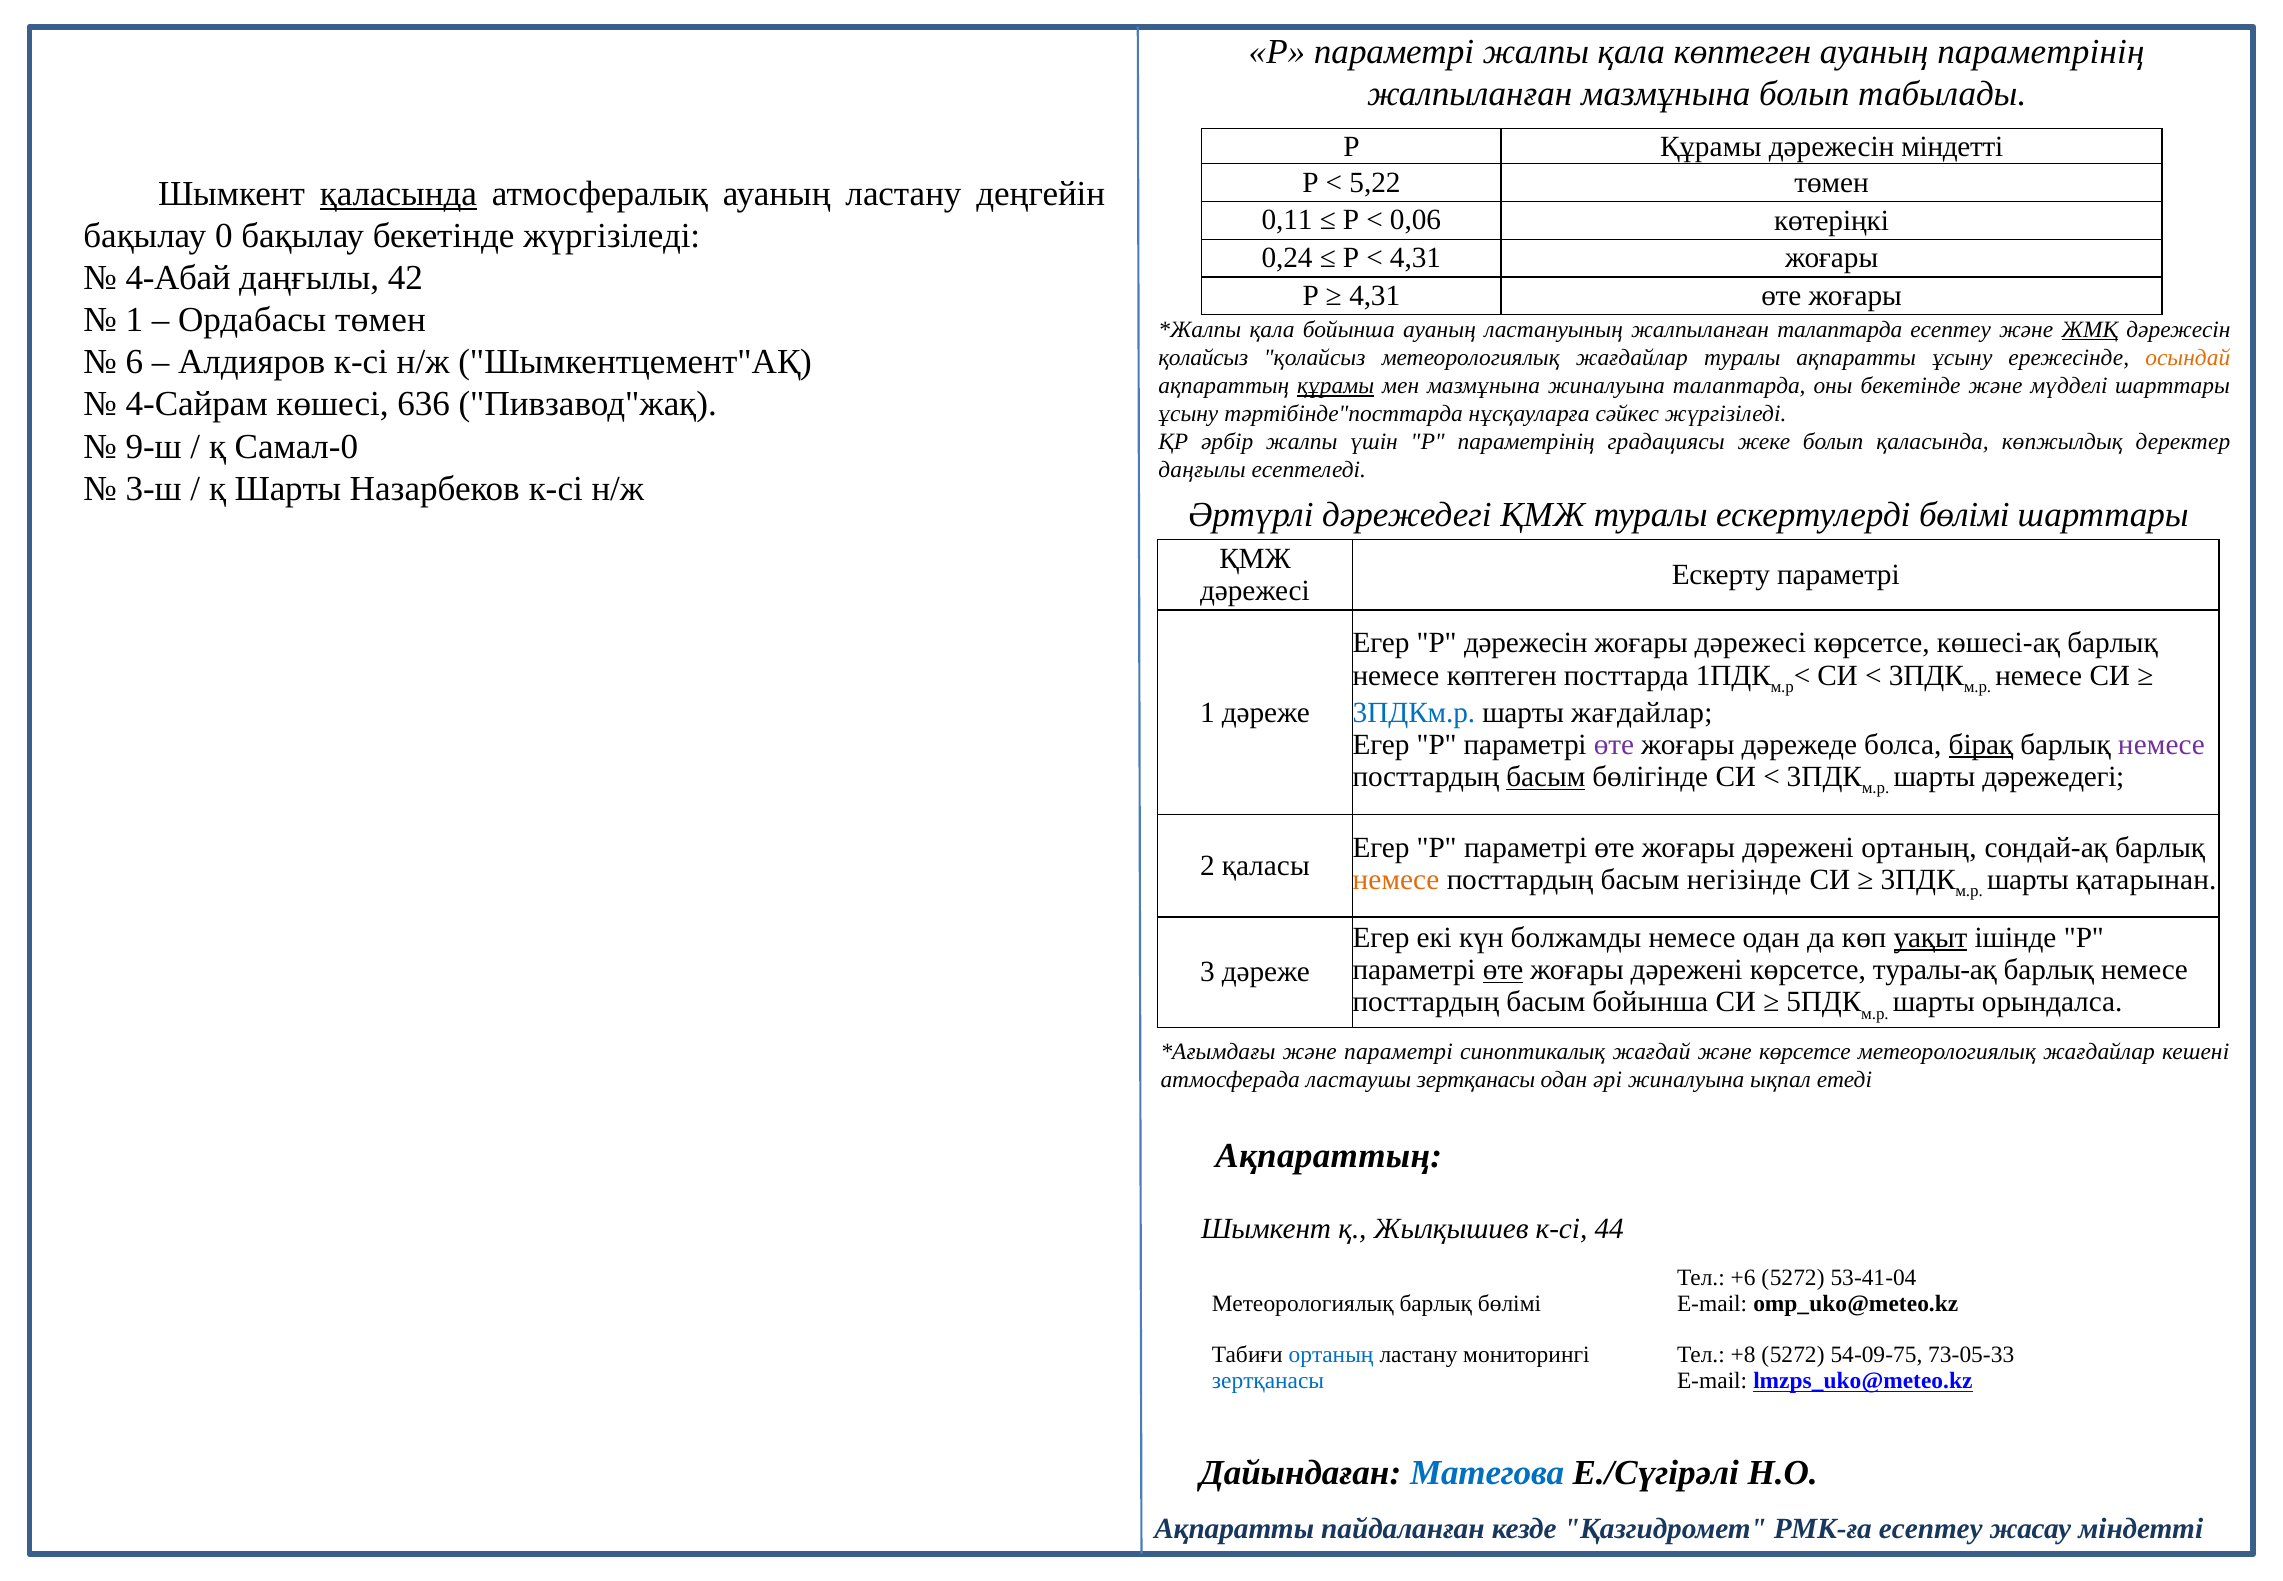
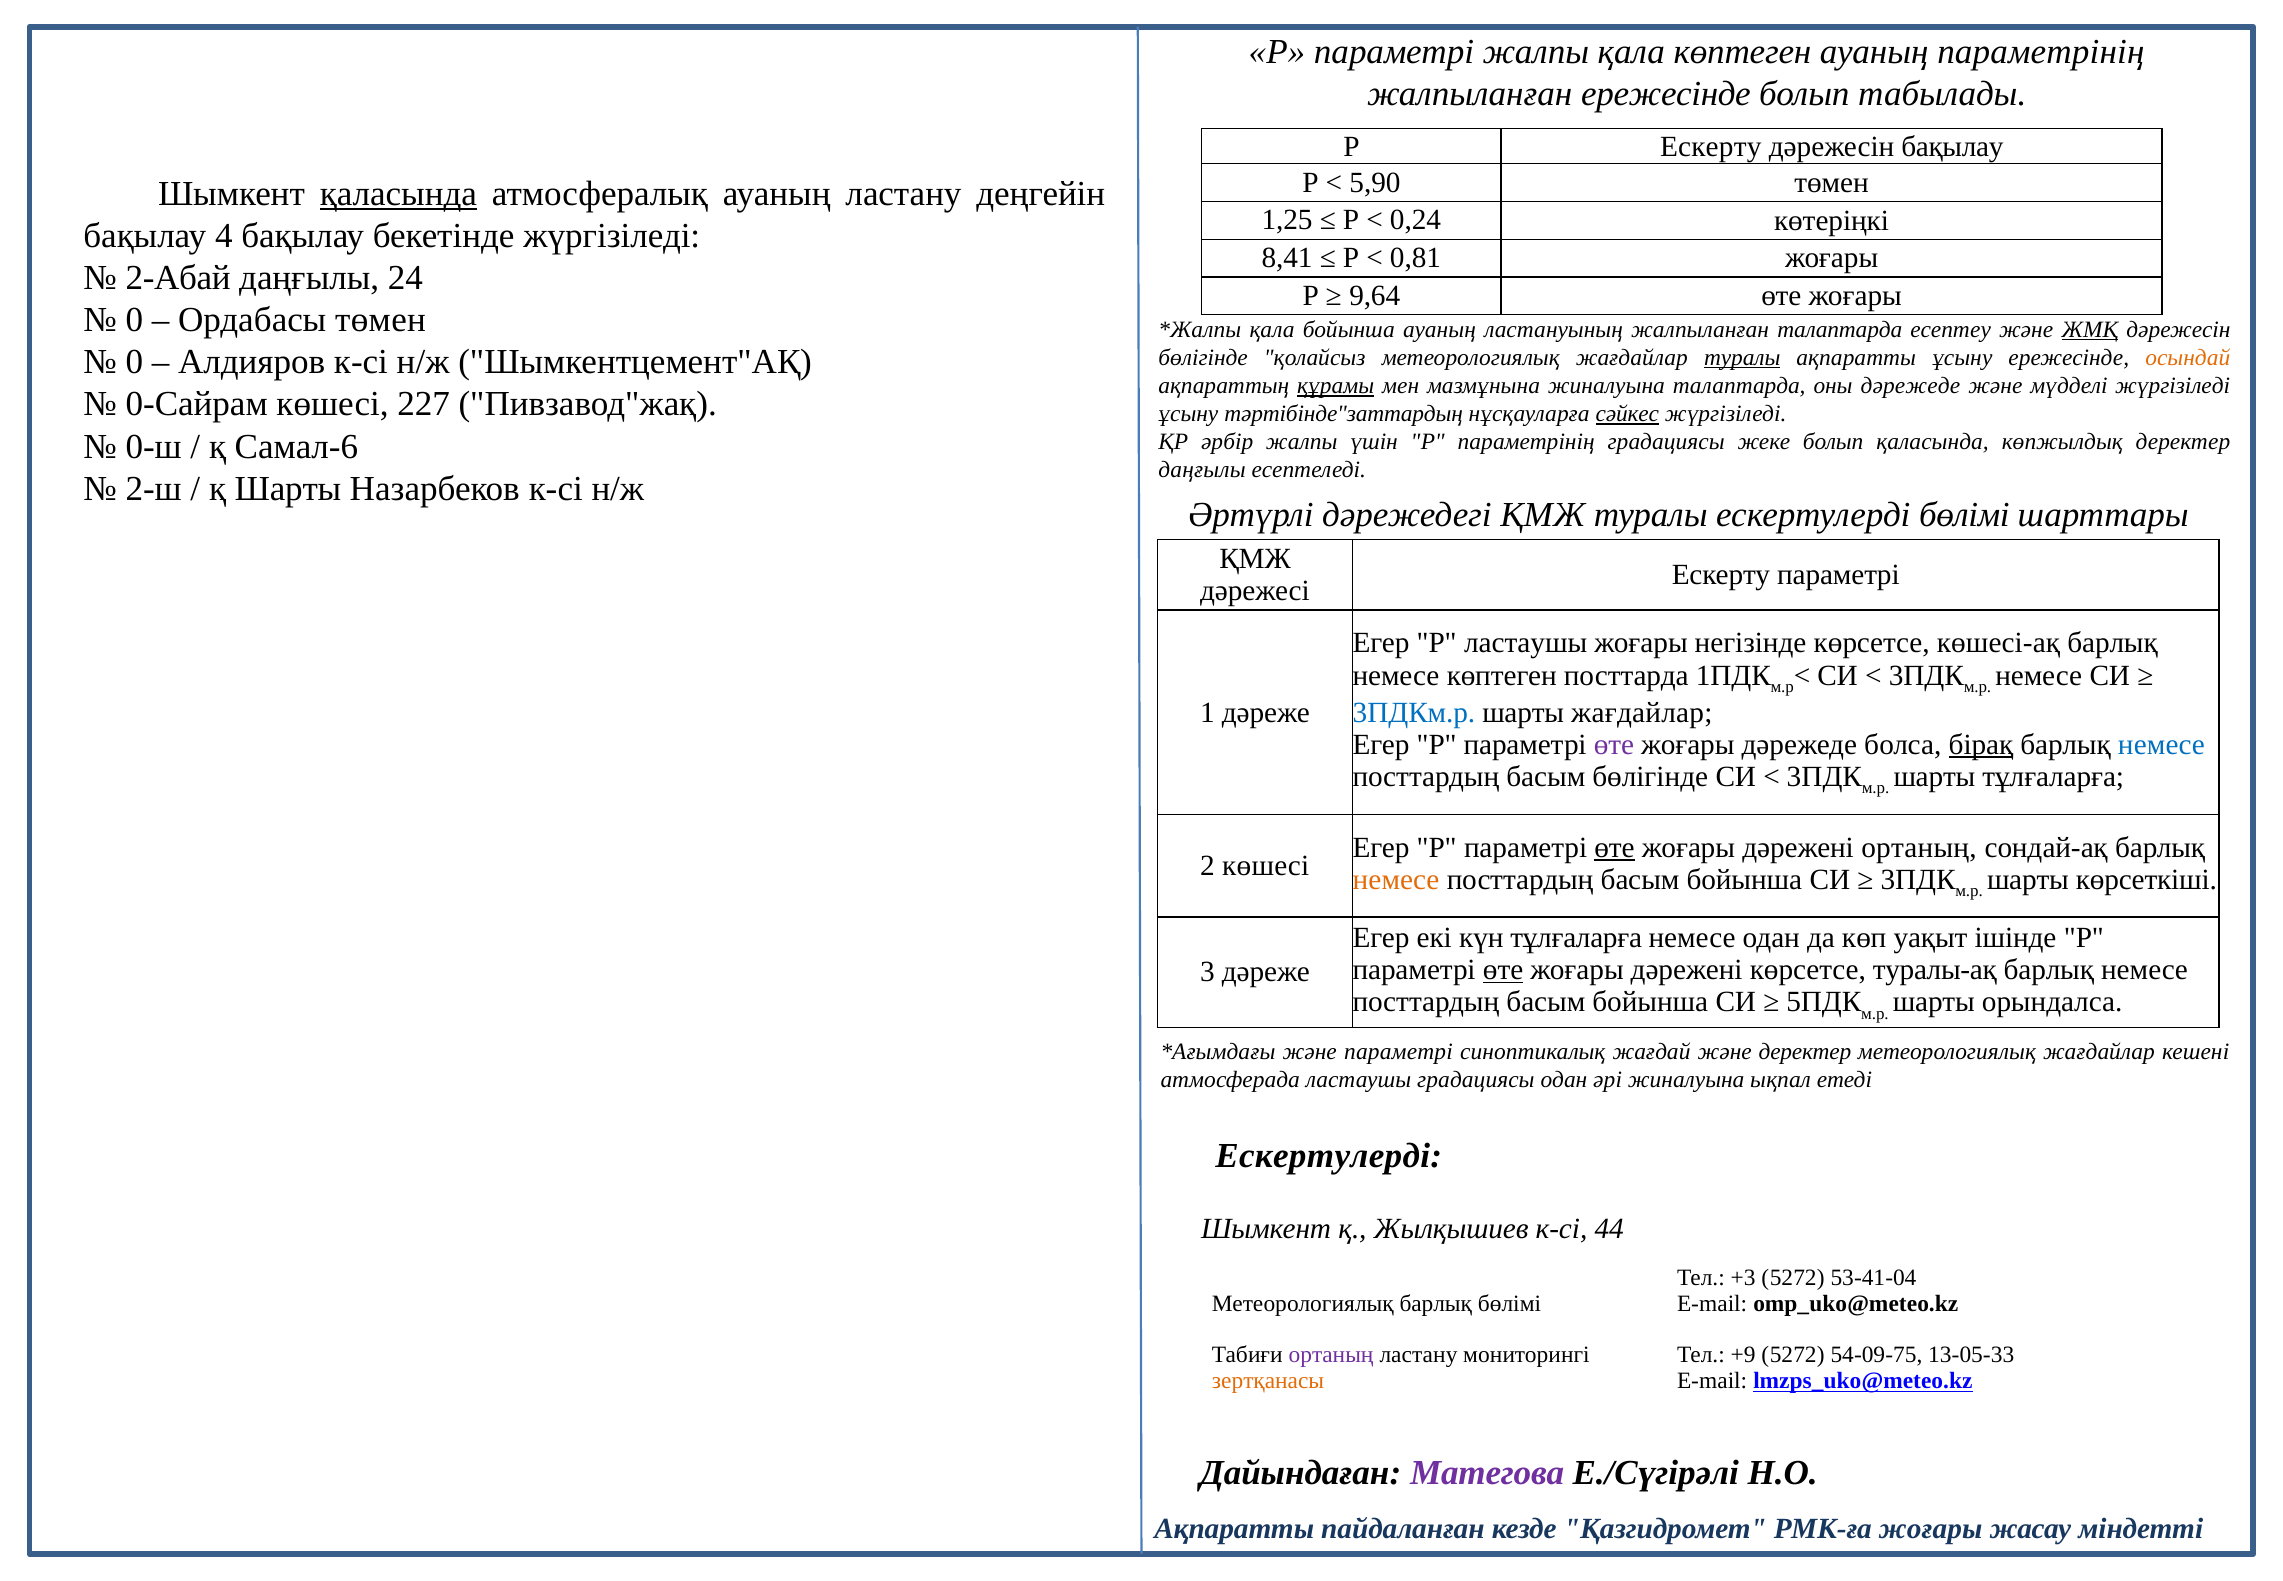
жалпыланған мазмұнына: мазмұнына -> ережесінде
Р Құрамы: Құрамы -> Ескерту
дәрежесін міндетті: міндетті -> бақылау
5,22: 5,22 -> 5,90
0,11: 0,11 -> 1,25
0,06: 0,06 -> 0,24
0: 0 -> 4
0,24: 0,24 -> 8,41
4,31 at (1416, 258): 4,31 -> 0,81
4-Абай: 4-Абай -> 2-Абай
42: 42 -> 24
4,31 at (1375, 295): 4,31 -> 9,64
1 at (134, 320): 1 -> 0
6 at (134, 362): 6 -> 0
қолайсыз at (1203, 358): қолайсыз -> бөлігінде
туралы at (1742, 358) underline: none -> present
оны бекетінде: бекетінде -> дәрежеде
мүдделі шарттары: шарттары -> жүргізіледі
4-Сайрам: 4-Сайрам -> 0-Сайрам
636: 636 -> 227
тәртібінде"посттарда: тәртібінде"посттарда -> тәртібінде"заттардың
сәйкес underline: none -> present
9-ш: 9-ш -> 0-ш
Самал-0: Самал-0 -> Самал-6
3-ш: 3-ш -> 2-ш
Р дәрежесін: дәрежесін -> ластаушы
жоғары дәрежесі: дәрежесі -> негізінде
немесе at (2161, 744) colour: purple -> blue
басым at (1546, 777) underline: present -> none
шарты дәрежедегі: дәрежедегі -> тұлғаларға
өте at (1614, 847) underline: none -> present
2 қаласы: қаласы -> көшесі
негізінде at (1744, 879): негізінде -> бойынша
қатарынан: қатарынан -> көрсеткіші
күн болжамды: болжамды -> тұлғаларға
уақыт underline: present -> none
және көрсетсе: көрсетсе -> деректер
ластаушы зертқанасы: зертқанасы -> градациясы
Ақпараттың at (1329, 1155): Ақпараттың -> Ескертулерді
+6: +6 -> +3
ортаның at (1331, 1355) colour: blue -> purple
+8: +8 -> +9
73-05-33: 73-05-33 -> 13-05-33
зертқанасы at (1268, 1381) colour: blue -> orange
Матегова colour: blue -> purple
РМК-ға есептеу: есептеу -> жоғары
